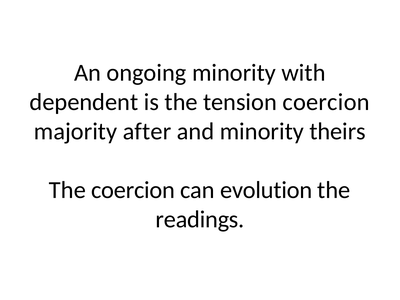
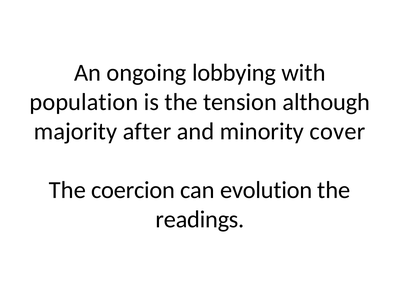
ongoing minority: minority -> lobbying
dependent: dependent -> population
tension coercion: coercion -> although
theirs: theirs -> cover
